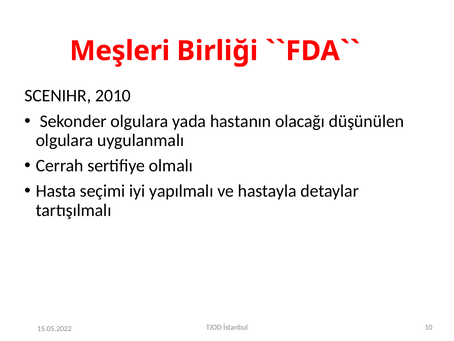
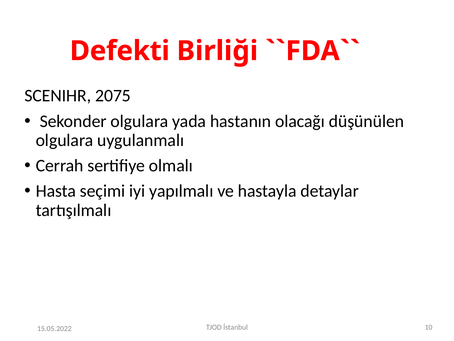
Meşleri: Meşleri -> Defekti
2010: 2010 -> 2075
